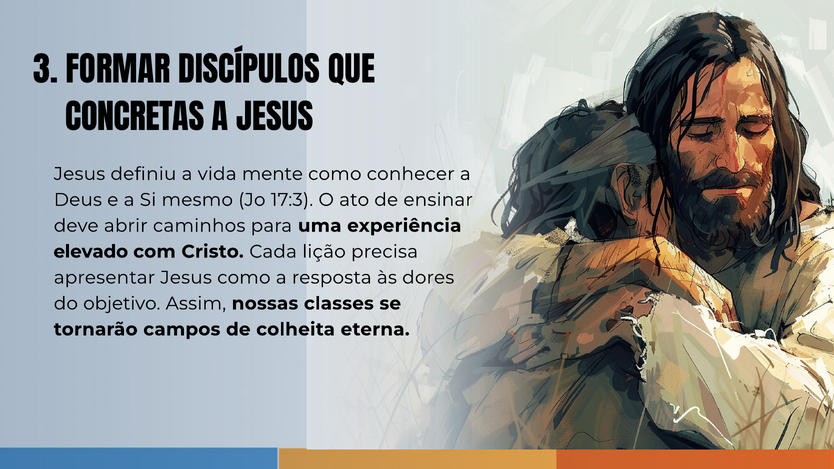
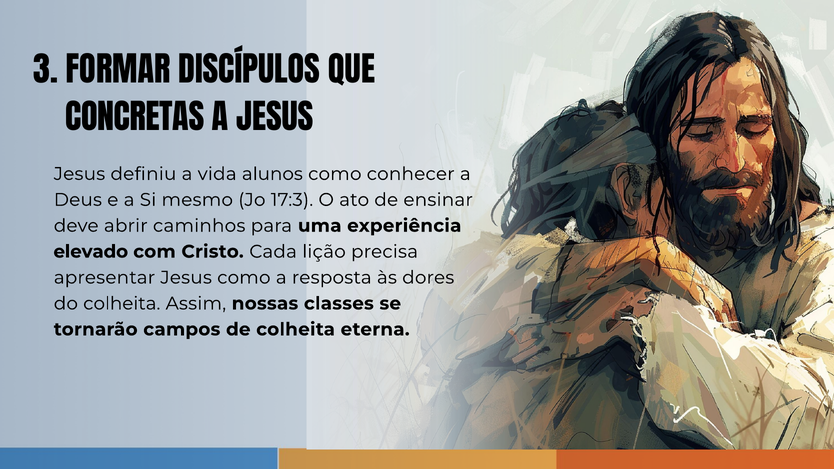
mente: mente -> alunos
do objetivo: objetivo -> colheita
